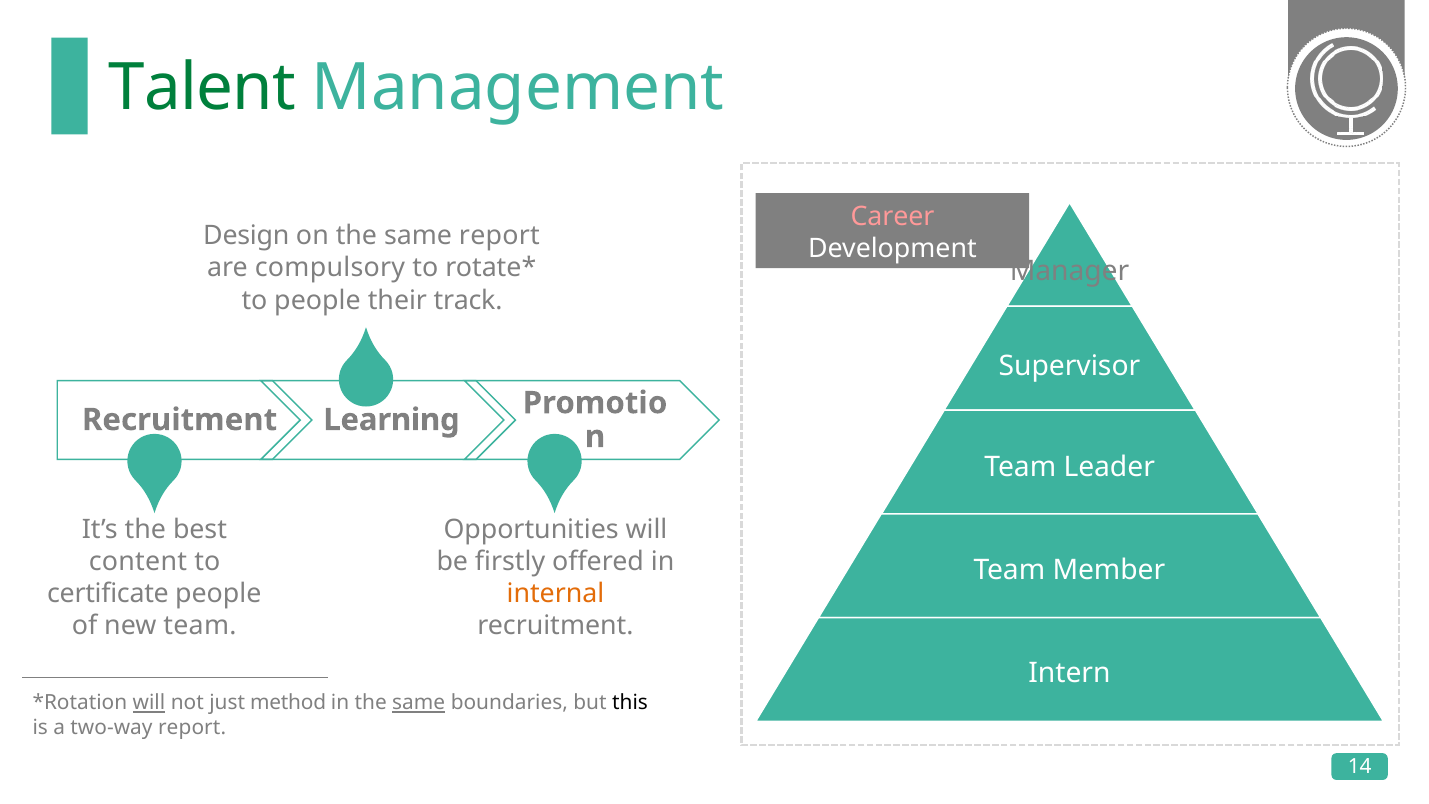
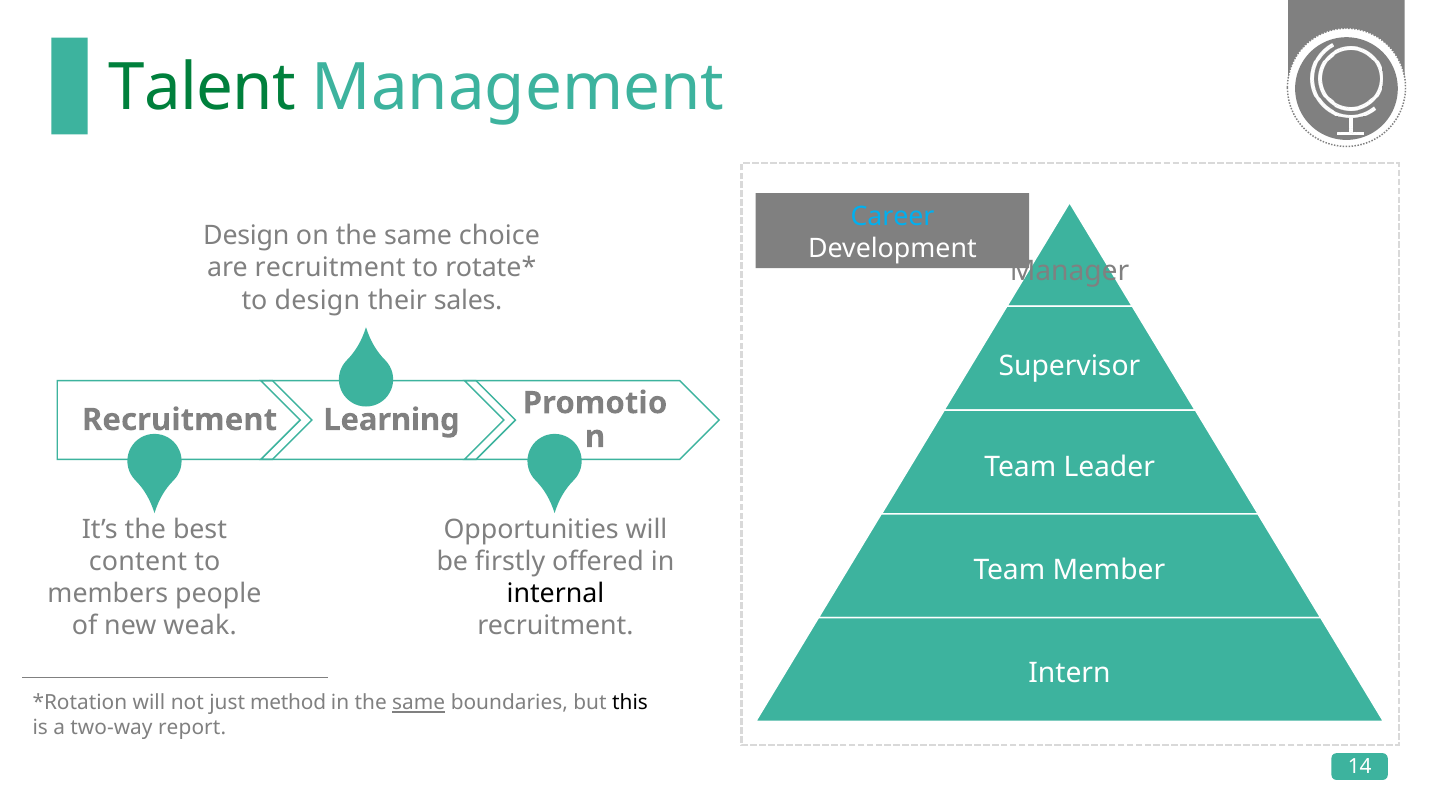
Career colour: pink -> light blue
same report: report -> choice
are compulsory: compulsory -> recruitment
to people: people -> design
track: track -> sales
certificate: certificate -> members
internal colour: orange -> black
new team: team -> weak
will at (149, 703) underline: present -> none
